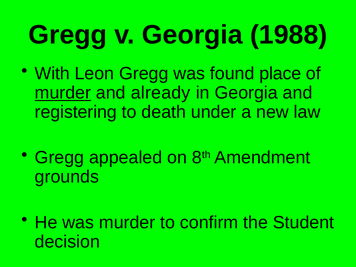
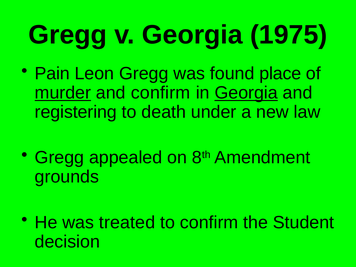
1988: 1988 -> 1975
With: With -> Pain
and already: already -> confirm
Georgia at (246, 93) underline: none -> present
was murder: murder -> treated
